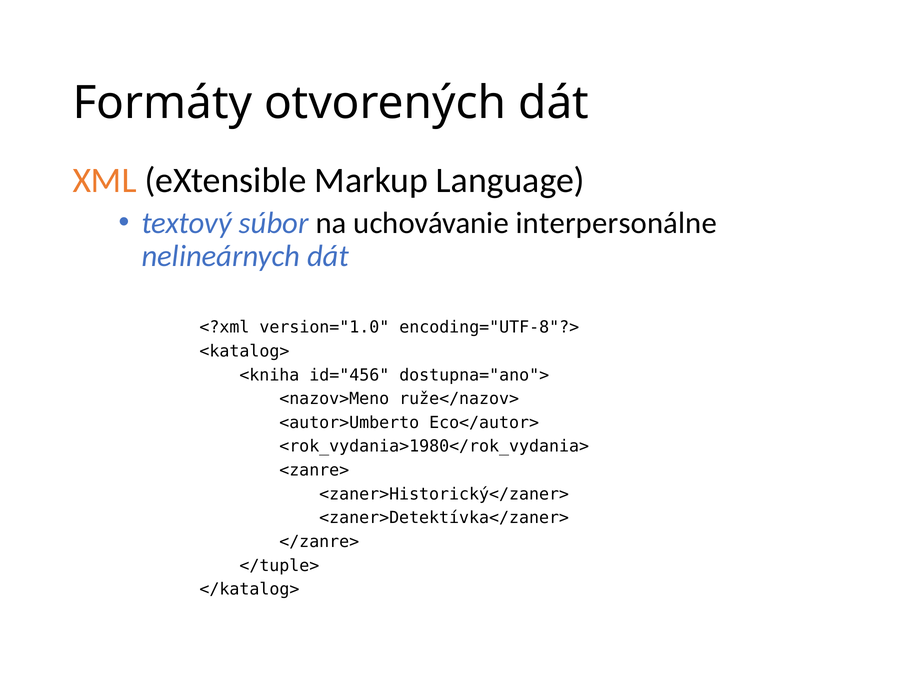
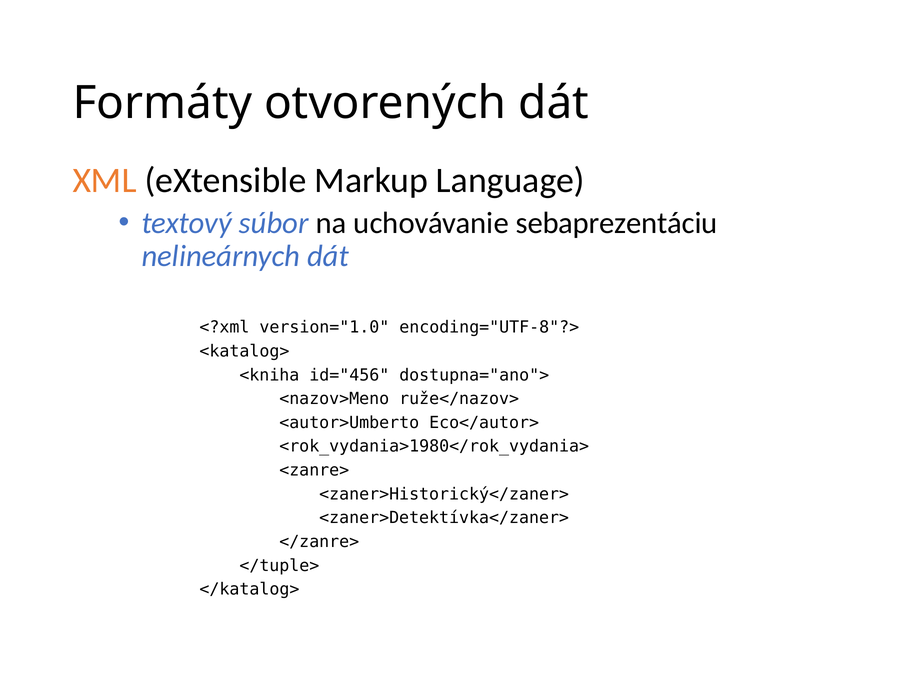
interpersonálne: interpersonálne -> sebaprezentáciu
